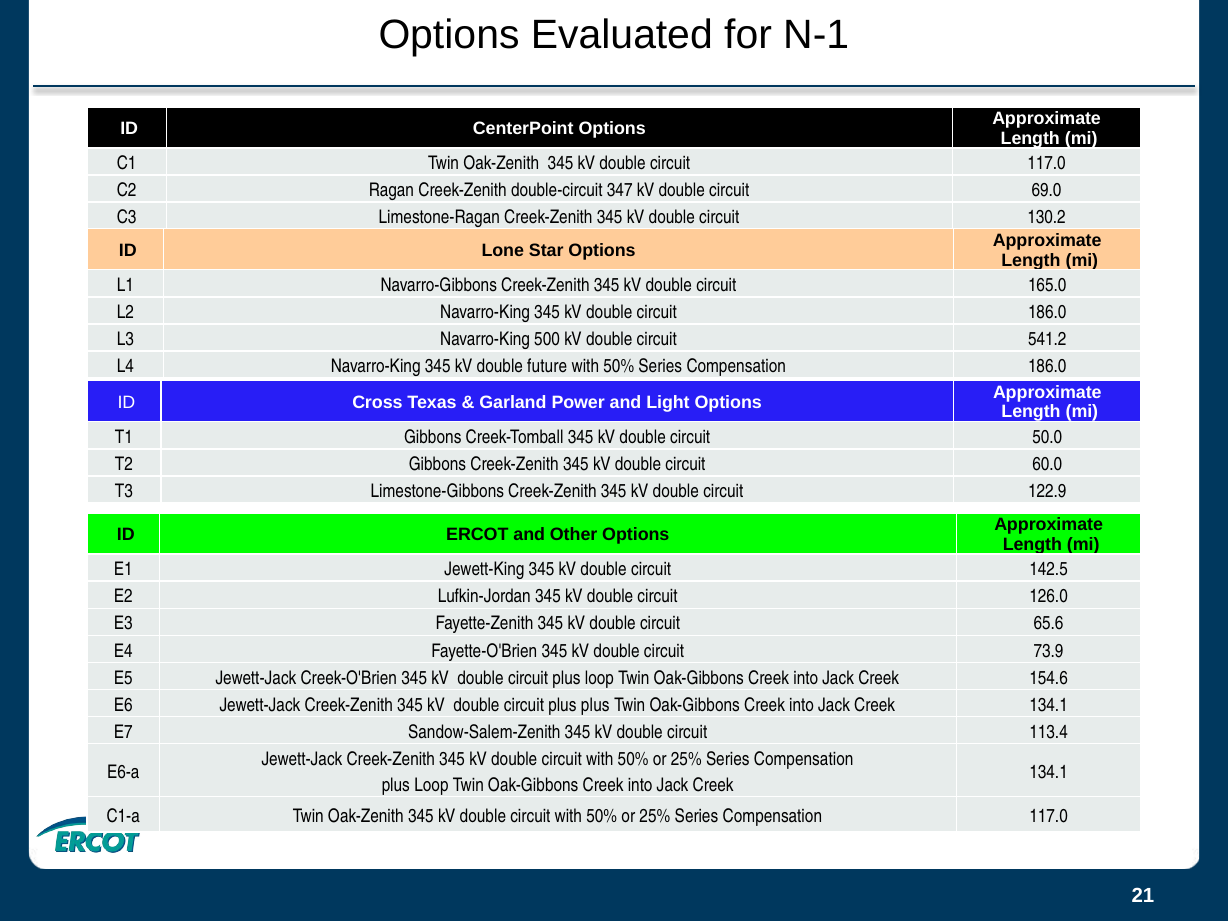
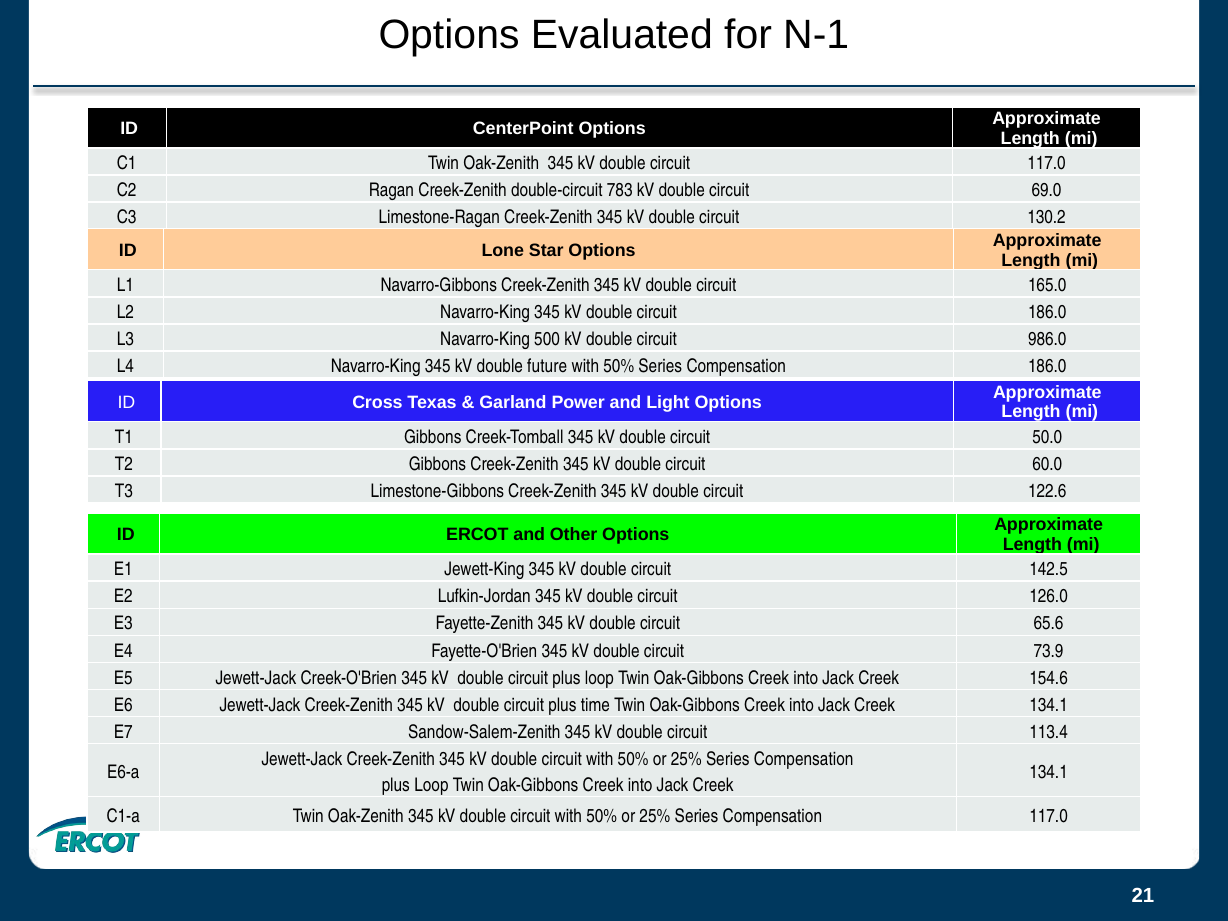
347: 347 -> 783
541.2: 541.2 -> 986.0
122.9: 122.9 -> 122.6
plus plus: plus -> time
